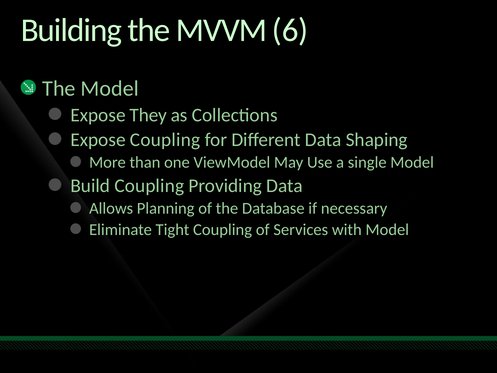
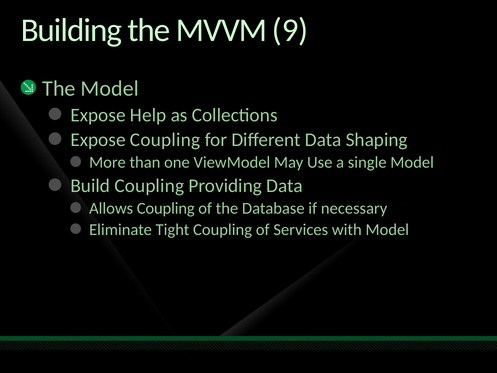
6: 6 -> 9
They: They -> Help
Allows Planning: Planning -> Coupling
